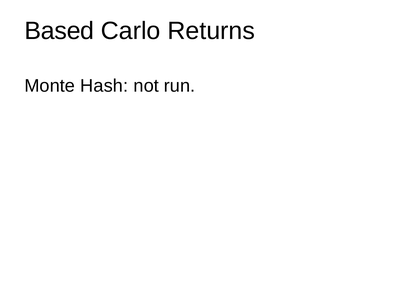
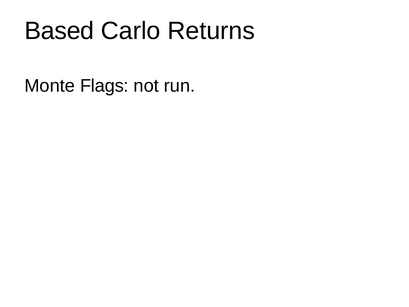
Hash: Hash -> Flags
